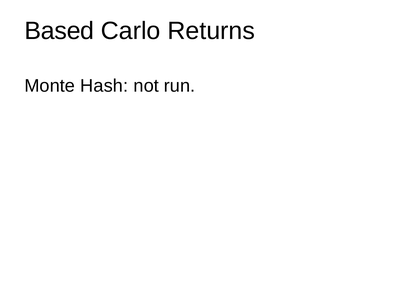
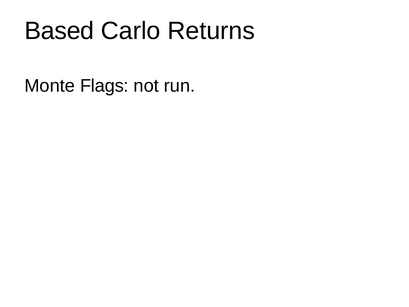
Hash: Hash -> Flags
